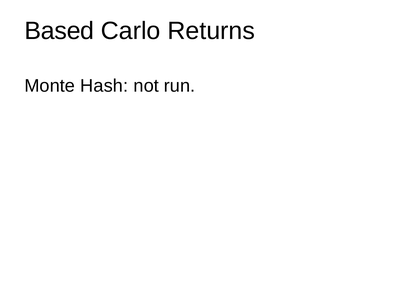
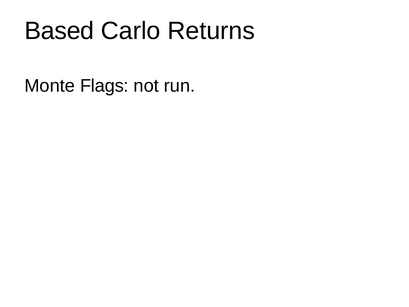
Hash: Hash -> Flags
